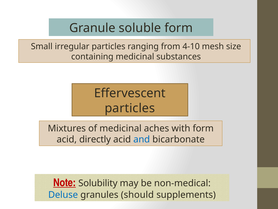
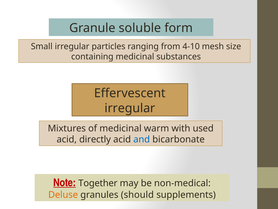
particles at (130, 108): particles -> irregular
aches: aches -> warm
with form: form -> used
Solubility: Solubility -> Together
Deluse colour: blue -> orange
